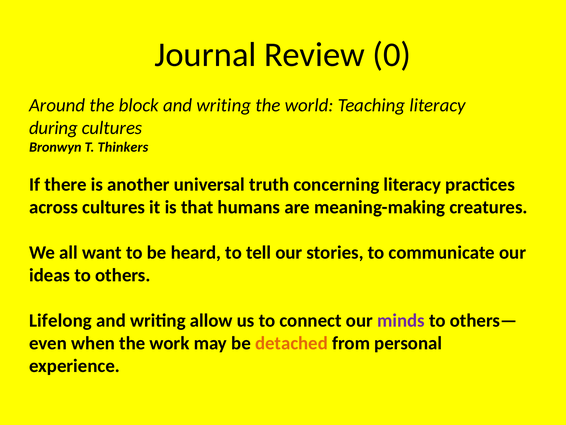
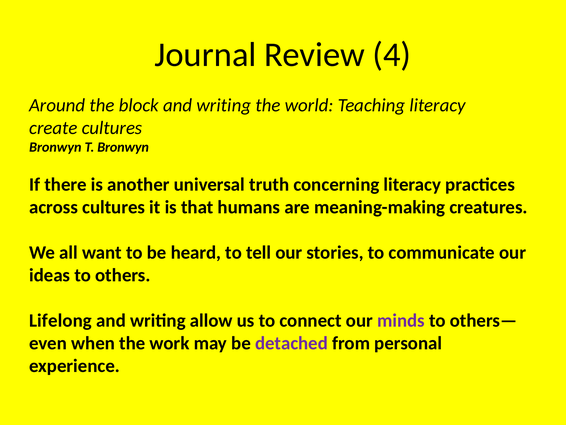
0: 0 -> 4
during: during -> create
T Thinkers: Thinkers -> Bronwyn
detached colour: orange -> purple
